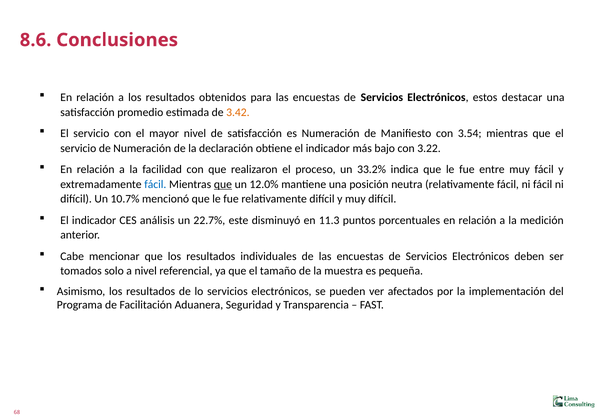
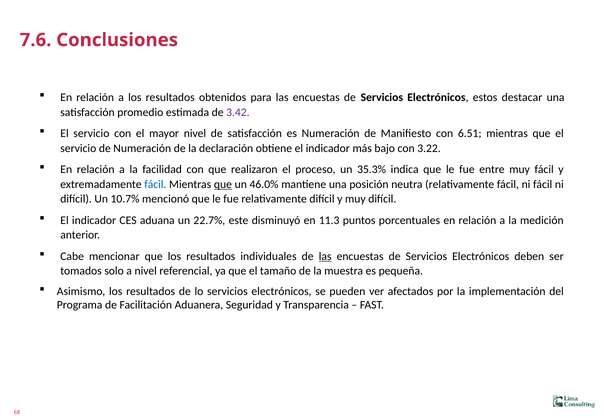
8.6: 8.6 -> 7.6
3.42 colour: orange -> purple
3.54: 3.54 -> 6.51
33.2%: 33.2% -> 35.3%
12.0%: 12.0% -> 46.0%
análisis: análisis -> aduana
las at (325, 256) underline: none -> present
